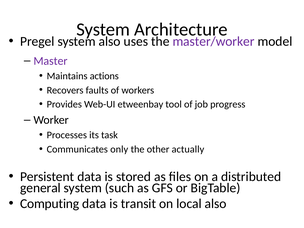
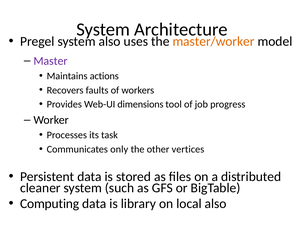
master/worker colour: purple -> orange
etweenbay: etweenbay -> dimensions
actually: actually -> vertices
general: general -> cleaner
transit: transit -> library
